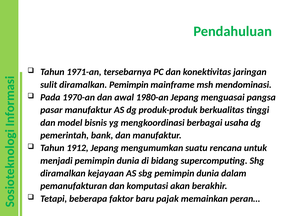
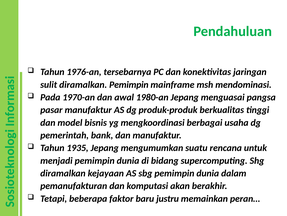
1971-an: 1971-an -> 1976-an
1912: 1912 -> 1935
pajak: pajak -> justru
